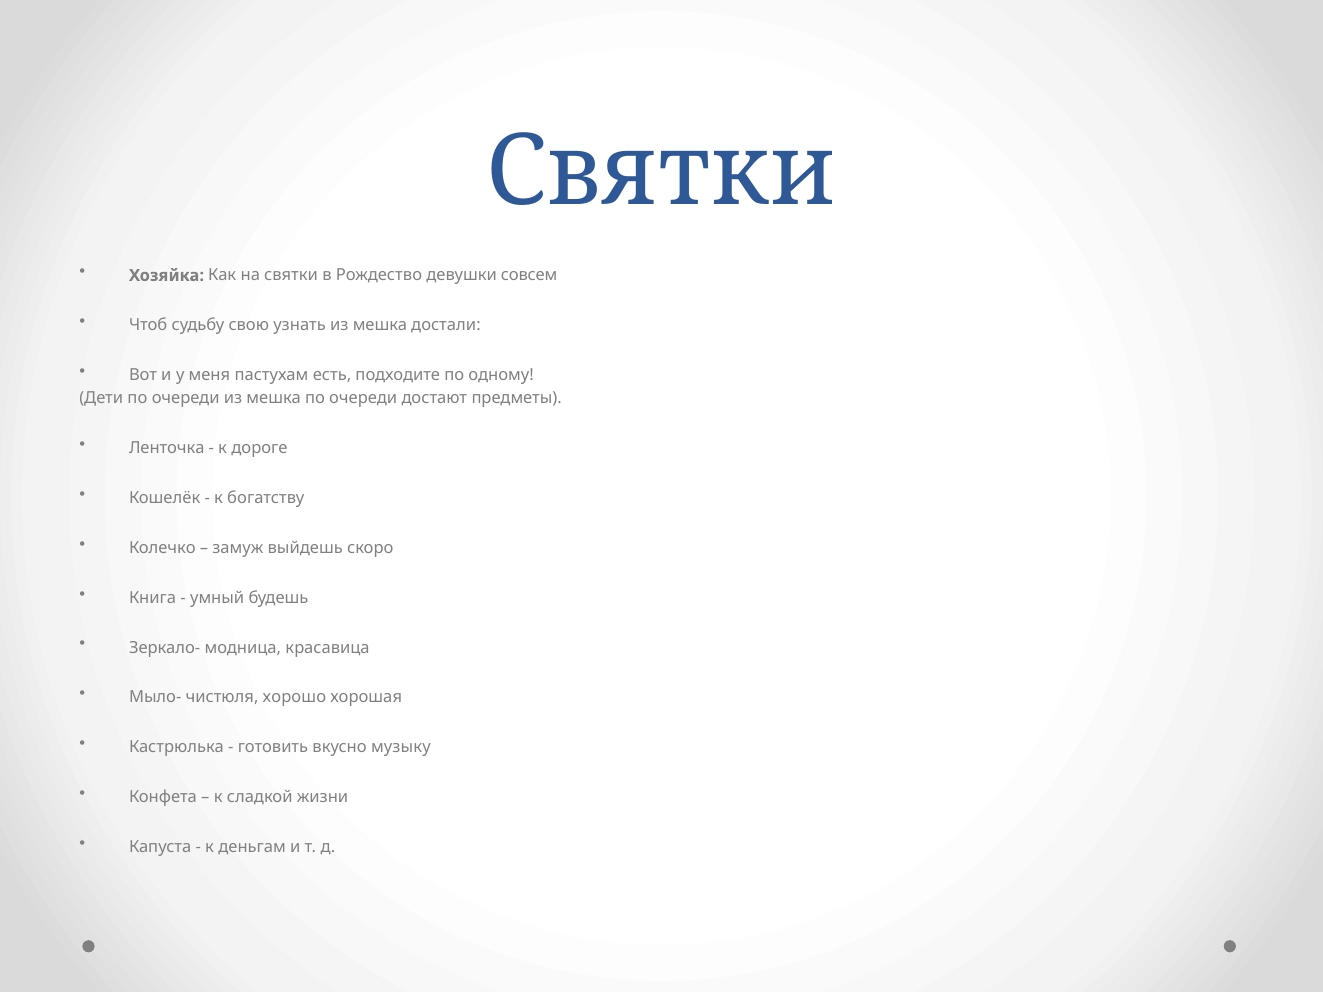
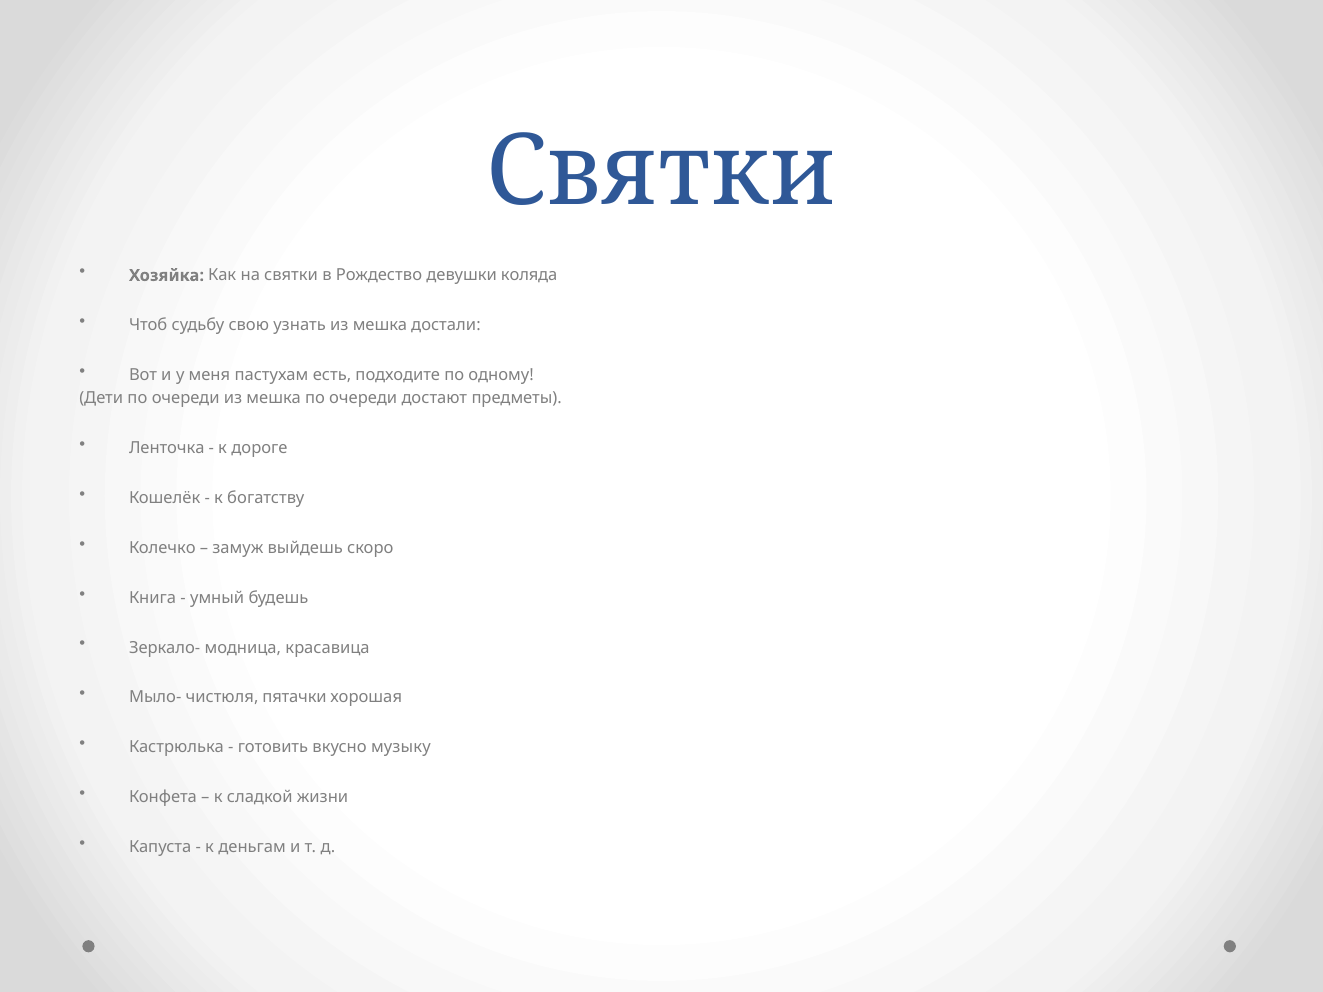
совсем: совсем -> коляда
хорошо: хорошо -> пятачки
